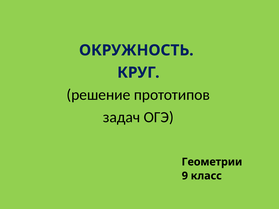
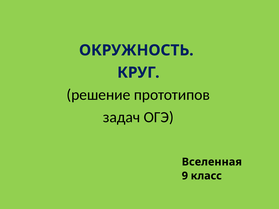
Геометрии: Геометрии -> Вселенная
